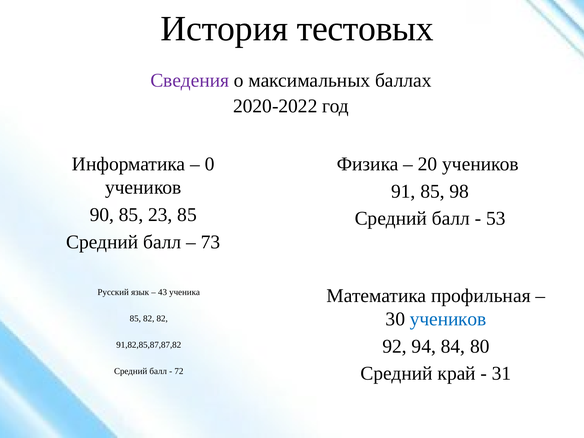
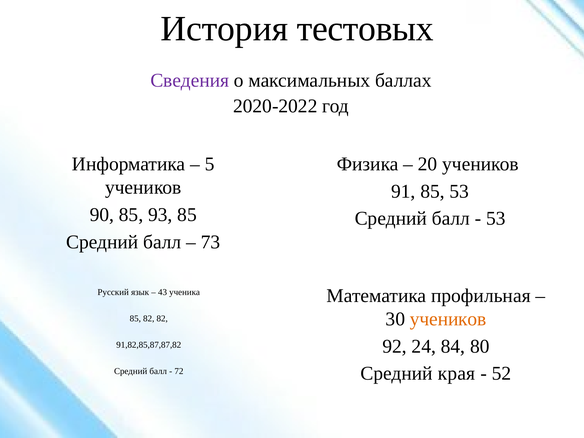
0: 0 -> 5
85 98: 98 -> 53
23: 23 -> 93
учеников at (448, 319) colour: blue -> orange
94: 94 -> 24
край: край -> края
31: 31 -> 52
